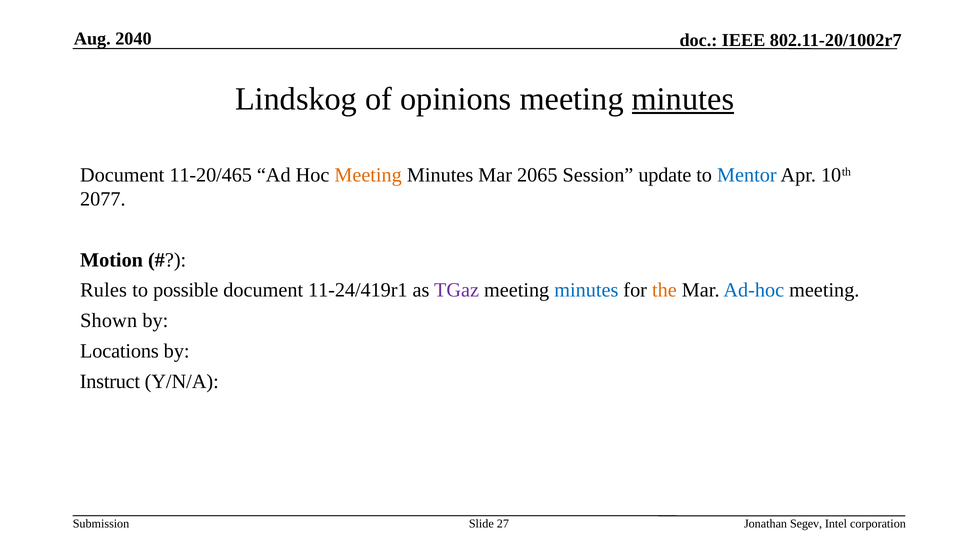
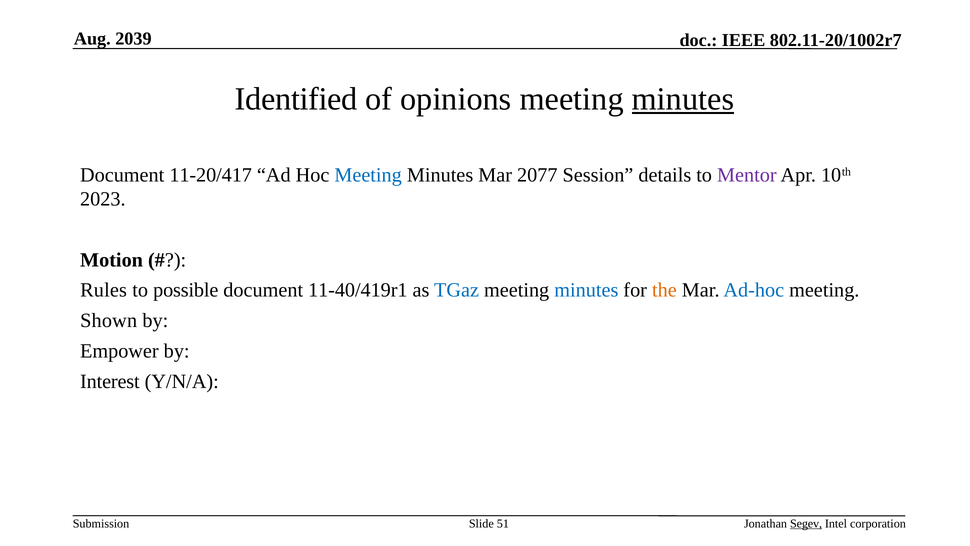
2040: 2040 -> 2039
Lindskog: Lindskog -> Identified
11-20/465: 11-20/465 -> 11-20/417
Meeting at (368, 175) colour: orange -> blue
2065: 2065 -> 2077
update: update -> details
Mentor colour: blue -> purple
2077: 2077 -> 2023
11-24/419r1: 11-24/419r1 -> 11-40/419r1
TGaz colour: purple -> blue
Locations: Locations -> Empower
Instruct: Instruct -> Interest
27: 27 -> 51
Segev underline: none -> present
